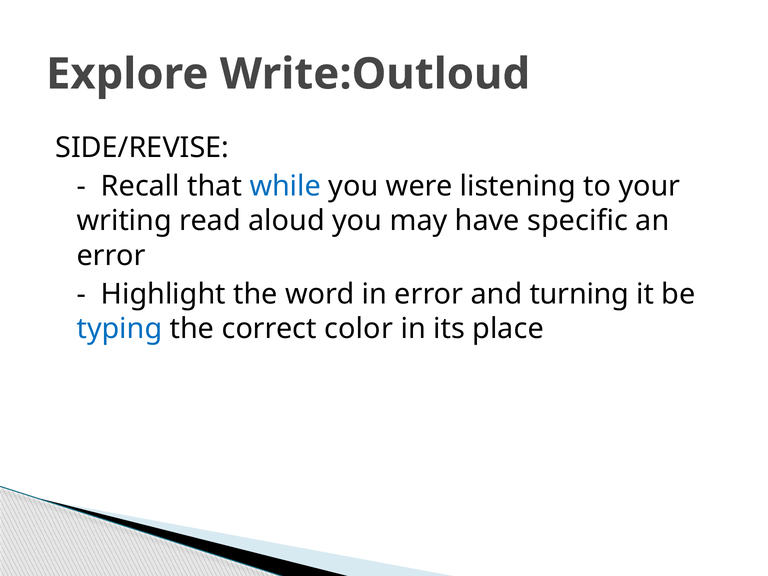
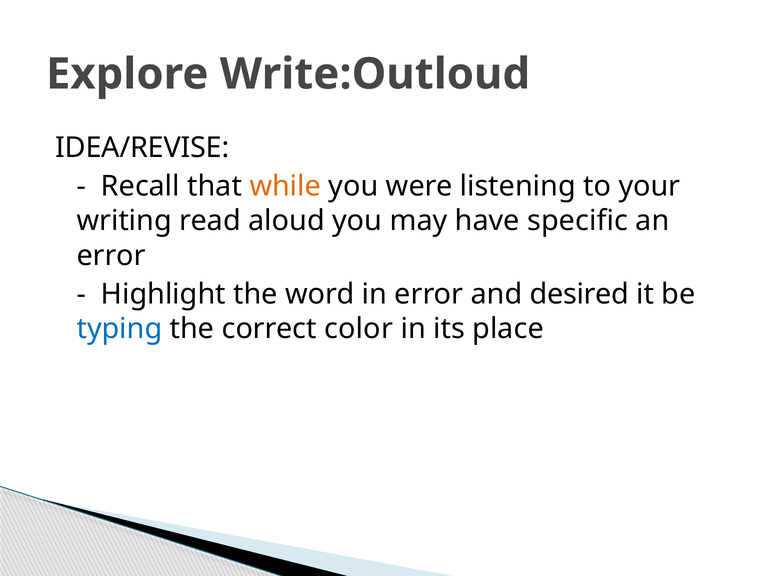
SIDE/REVISE: SIDE/REVISE -> IDEA/REVISE
while colour: blue -> orange
turning: turning -> desired
